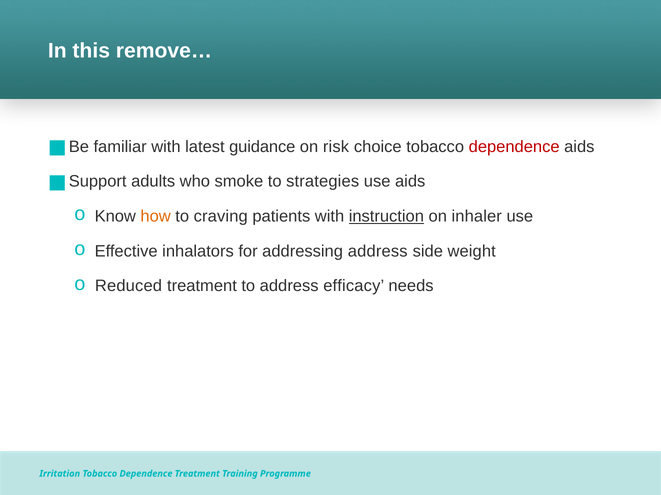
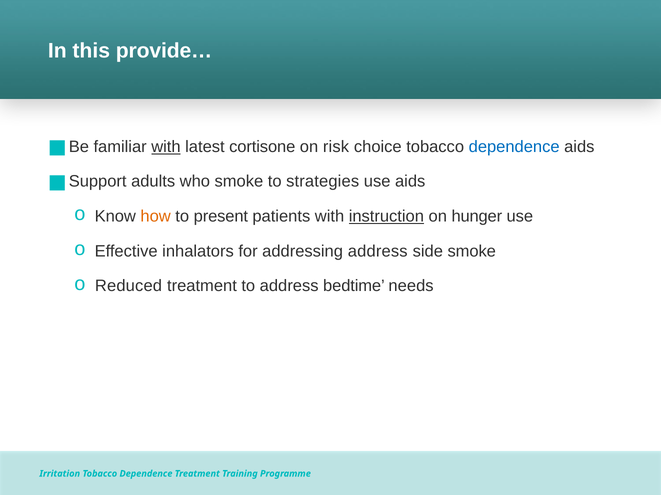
remove…: remove… -> provide…
with at (166, 147) underline: none -> present
guidance: guidance -> cortisone
dependence at (514, 147) colour: red -> blue
craving: craving -> present
inhaler: inhaler -> hunger
side weight: weight -> smoke
efficacy: efficacy -> bedtime
